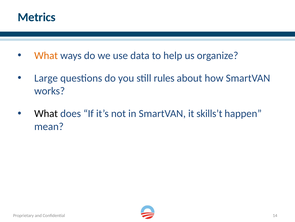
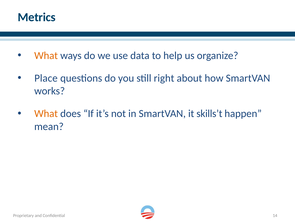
Large: Large -> Place
rules: rules -> right
What at (46, 113) colour: black -> orange
